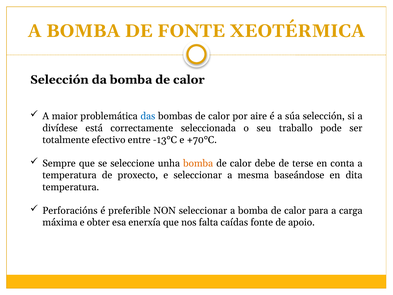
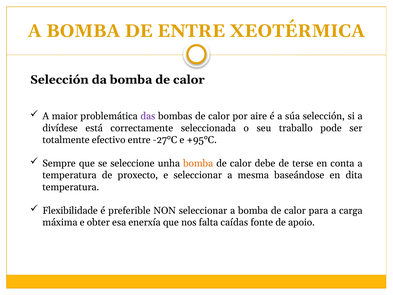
DE FONTE: FONTE -> ENTRE
das colour: blue -> purple
-13°C: -13°C -> -27°C
+70°C: +70°C -> +95°C
Perforacións: Perforacións -> Flexibilidade
